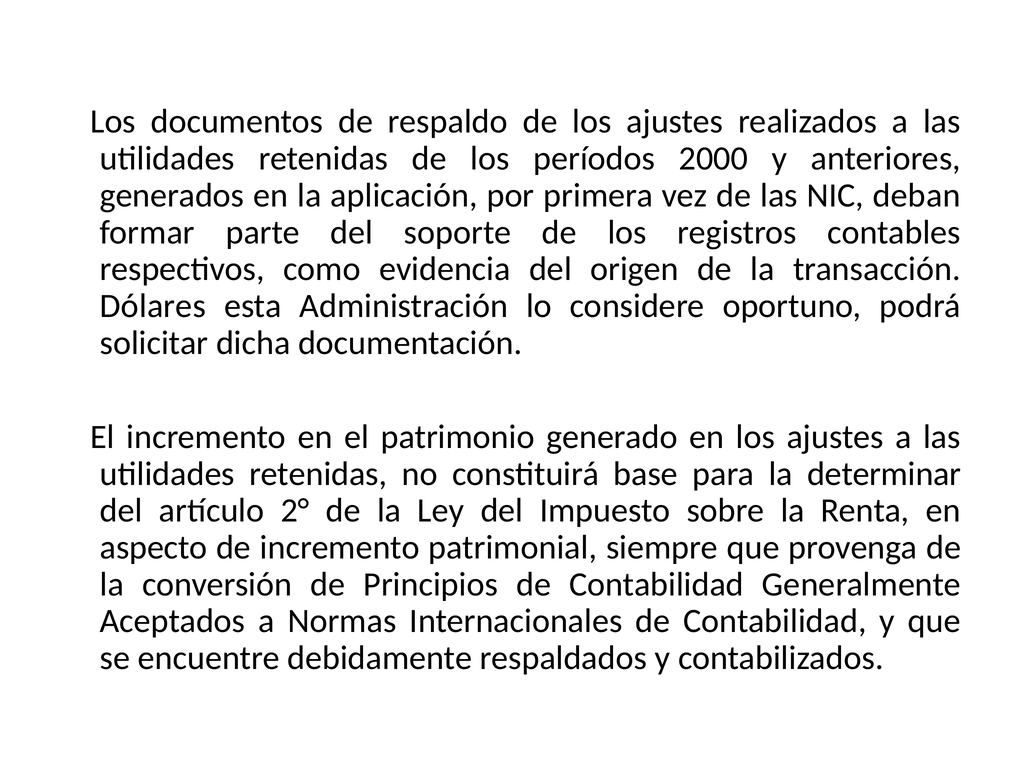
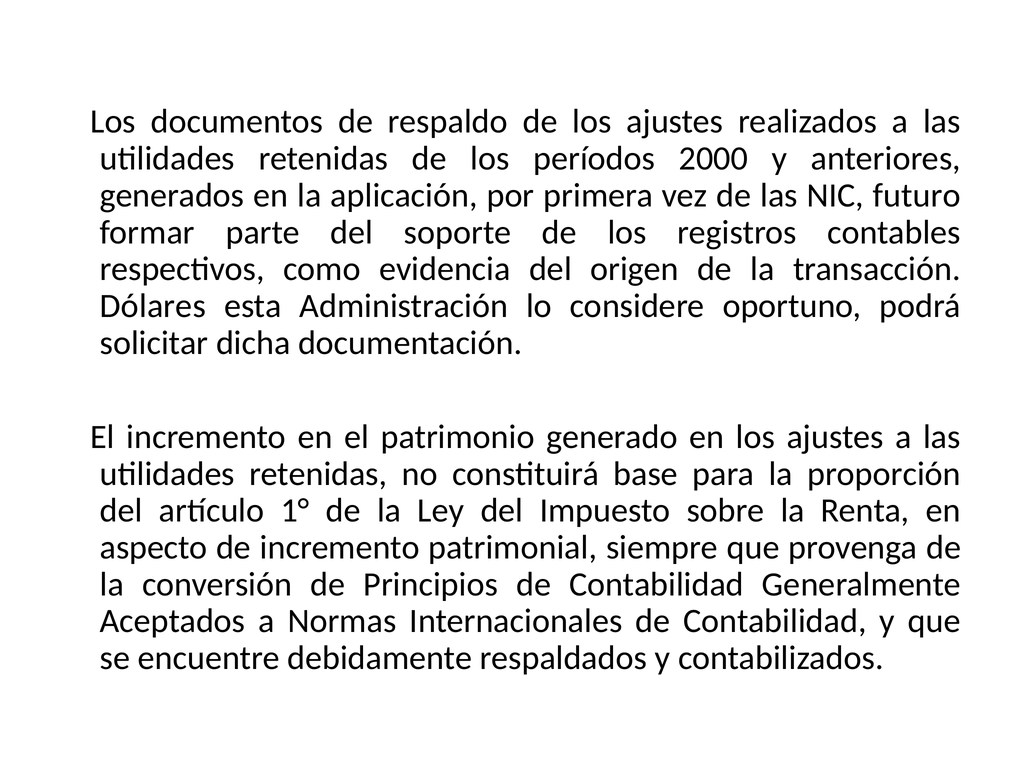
deban: deban -> futuro
determinar: determinar -> proporción
2°: 2° -> 1°
